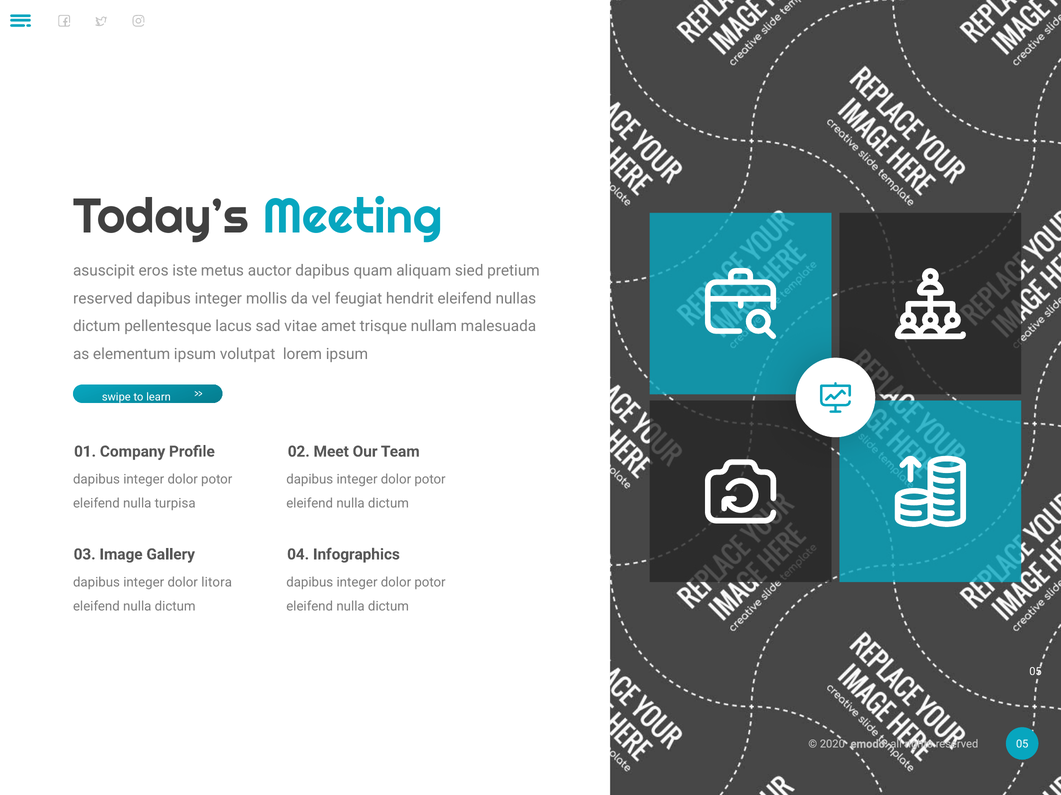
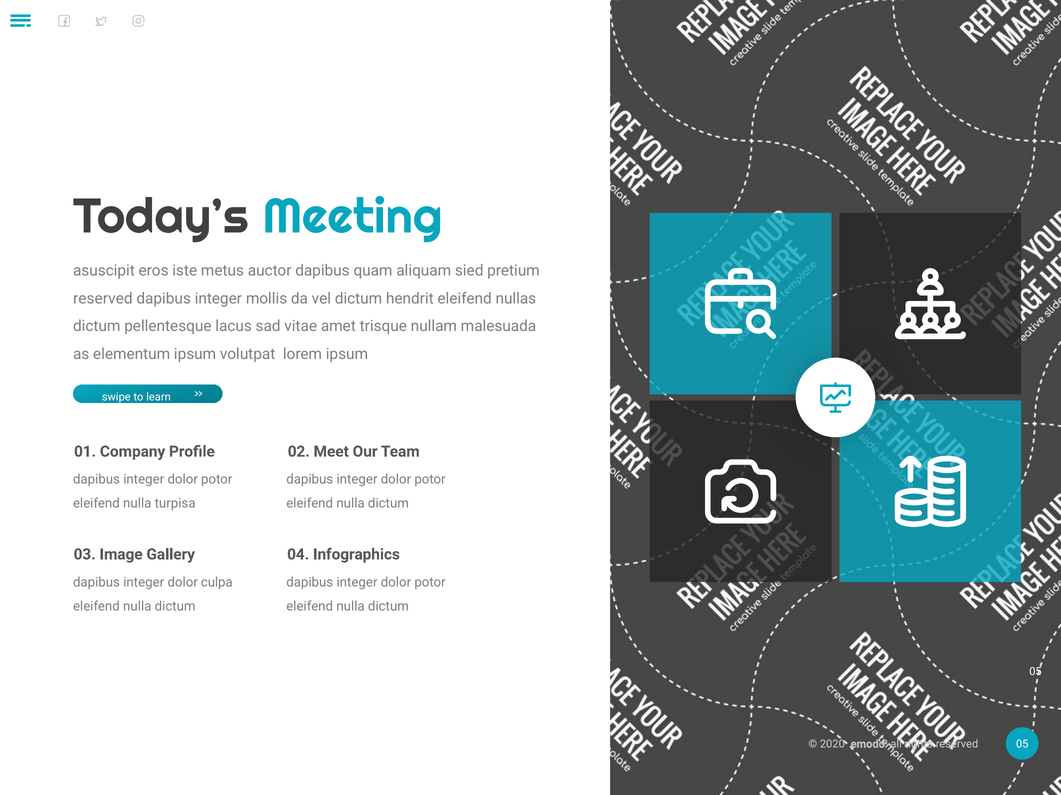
vel feugiat: feugiat -> dictum
litora: litora -> culpa
